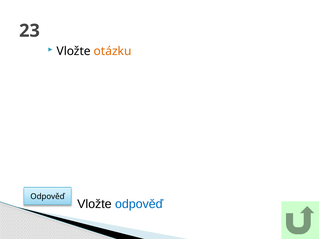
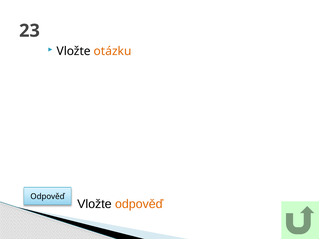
odpověď at (139, 204) colour: blue -> orange
